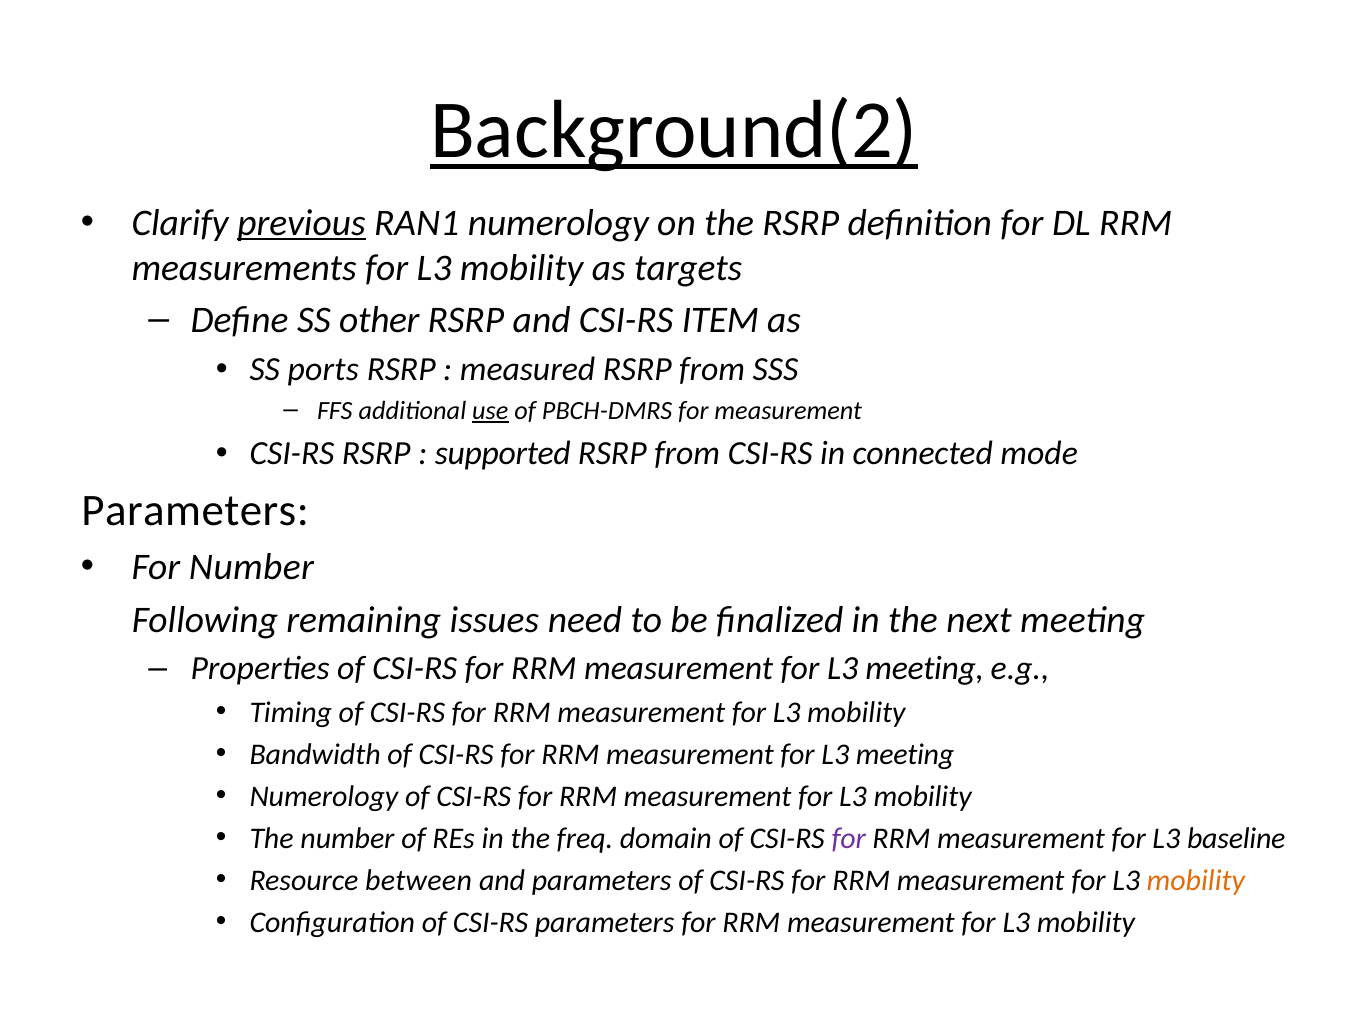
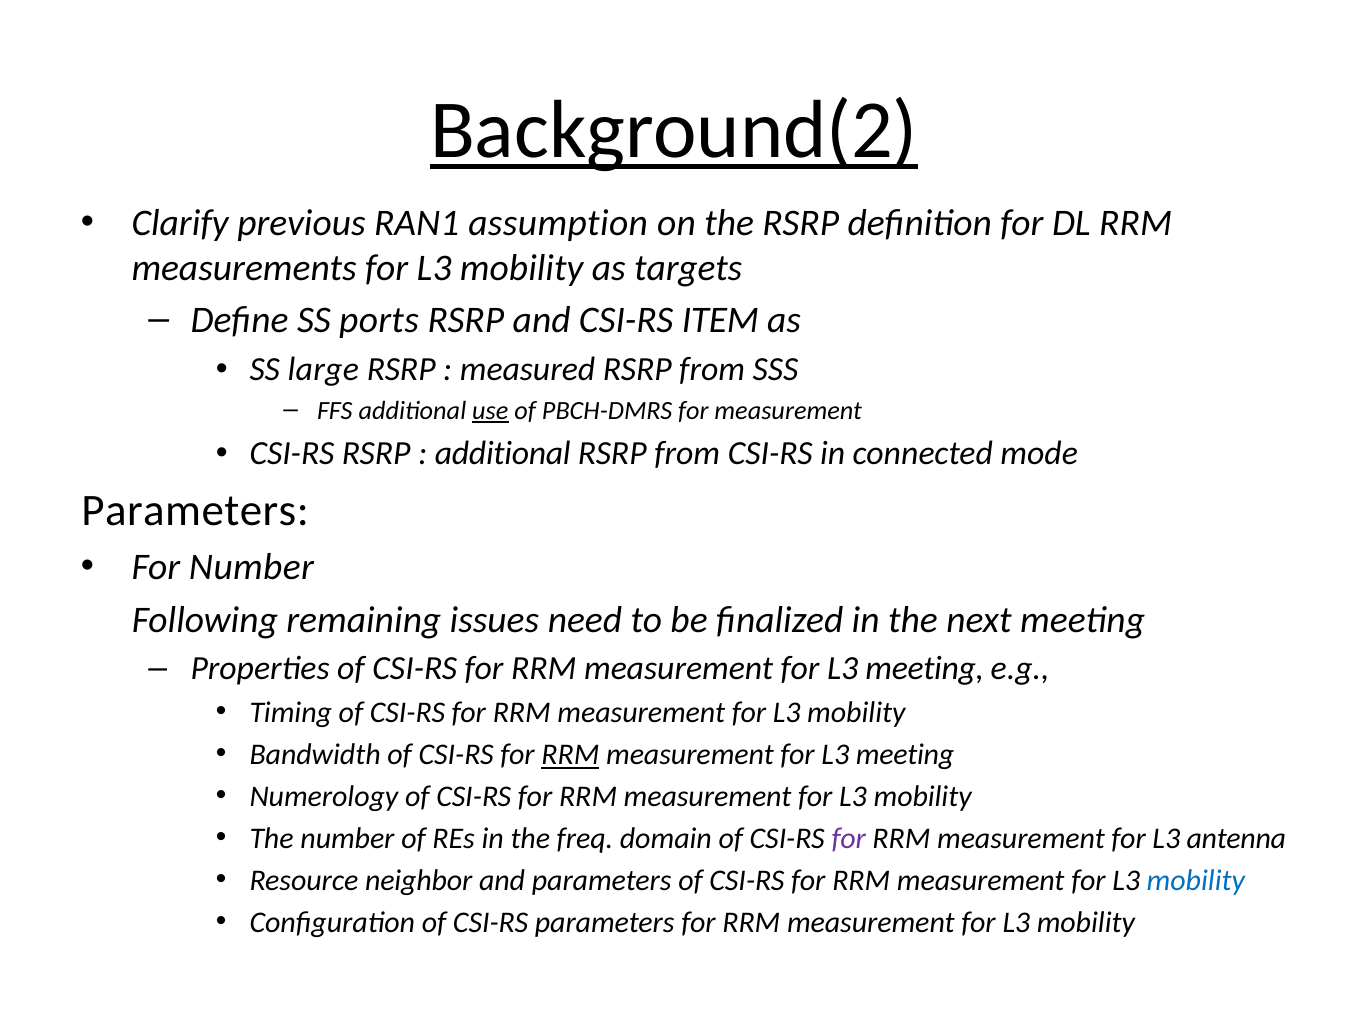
previous underline: present -> none
RAN1 numerology: numerology -> assumption
other: other -> ports
ports: ports -> large
supported at (503, 454): supported -> additional
RRM at (570, 755) underline: none -> present
baseline: baseline -> antenna
between: between -> neighbor
mobility at (1196, 880) colour: orange -> blue
